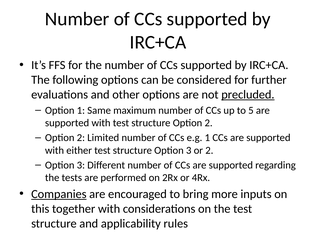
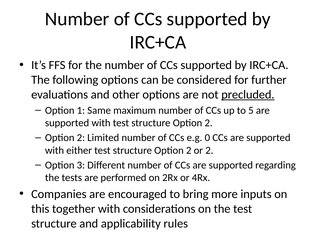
e.g 1: 1 -> 0
3 at (189, 150): 3 -> 2
Companies underline: present -> none
